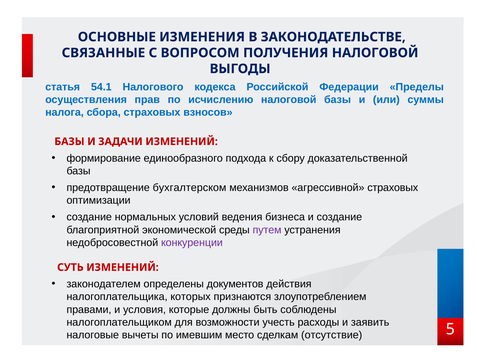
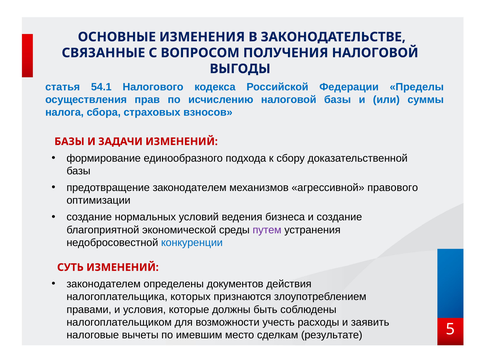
предотвращение бухгалтерском: бухгалтерском -> законодателем
агрессивной страховых: страховых -> правового
конкуренции colour: purple -> blue
отсутствие: отсутствие -> результате
